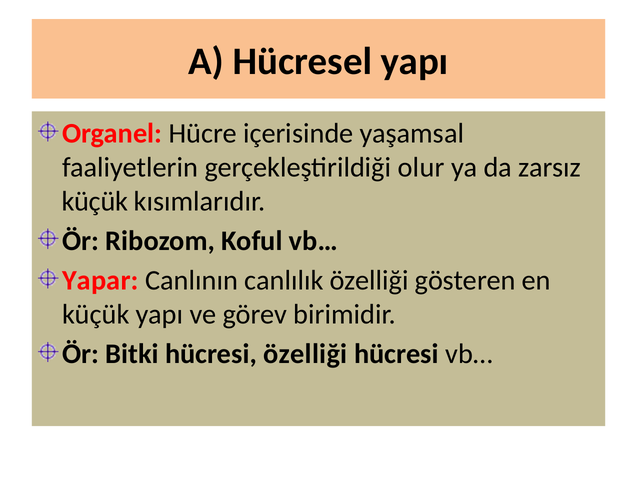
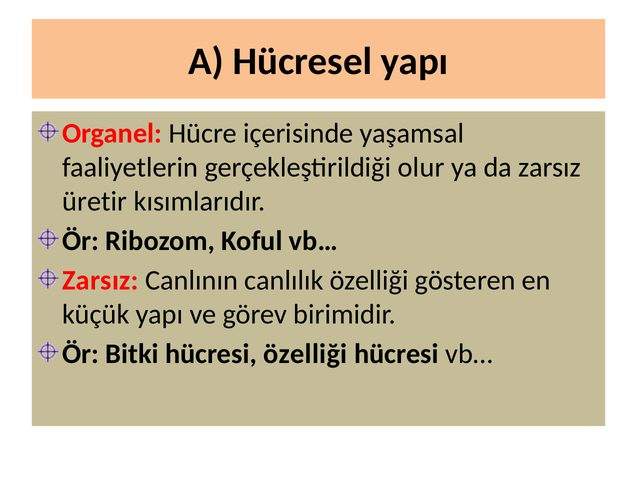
küçük at (95, 202): küçük -> üretir
Yapar at (100, 281): Yapar -> Zarsız
